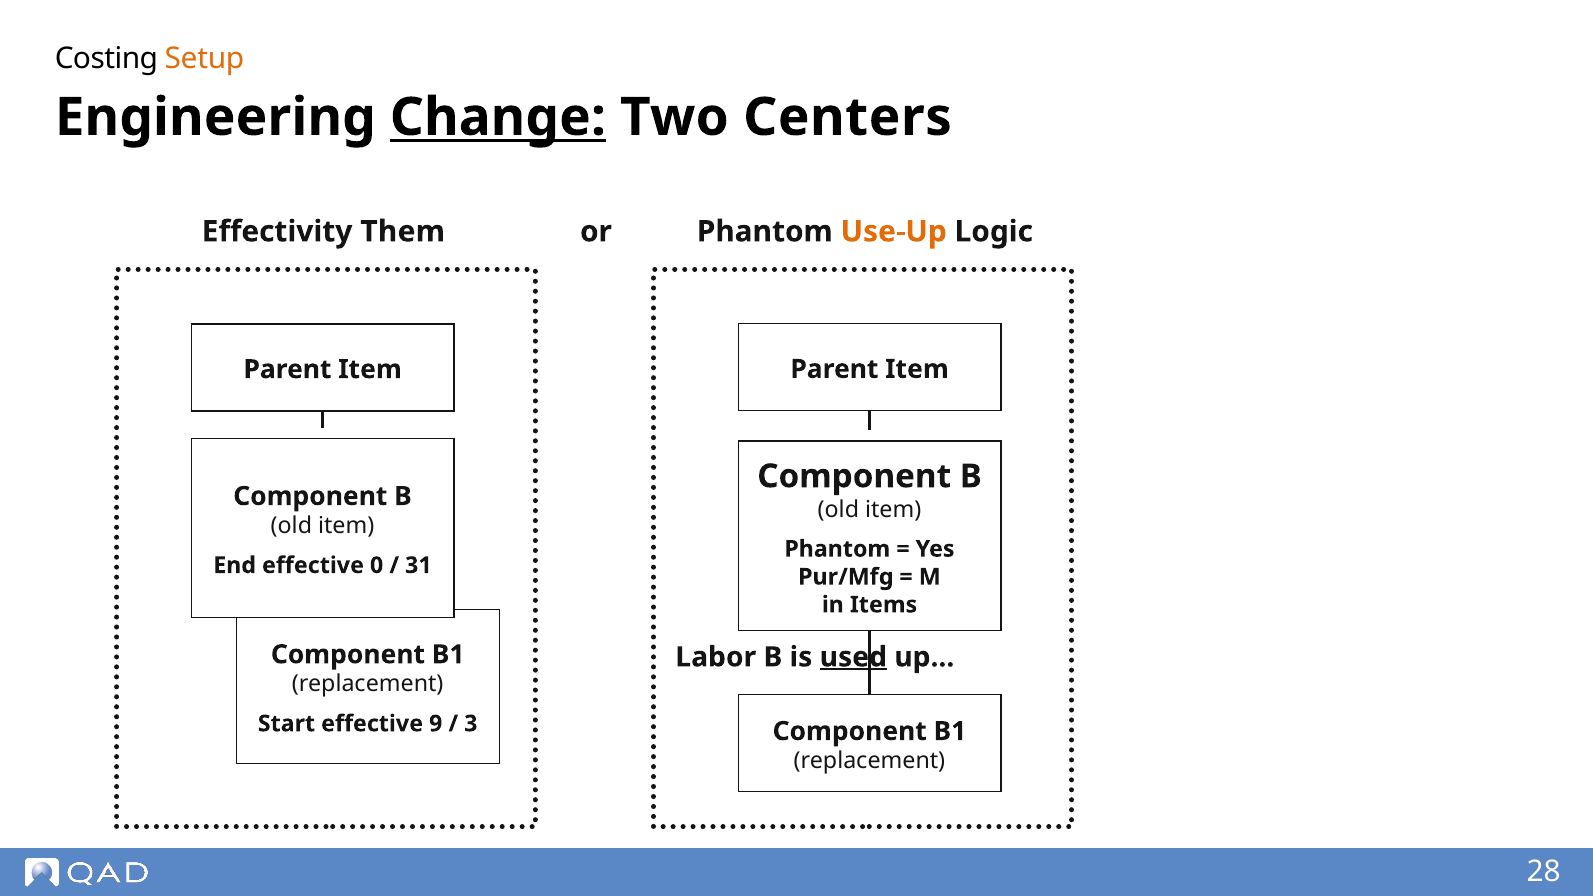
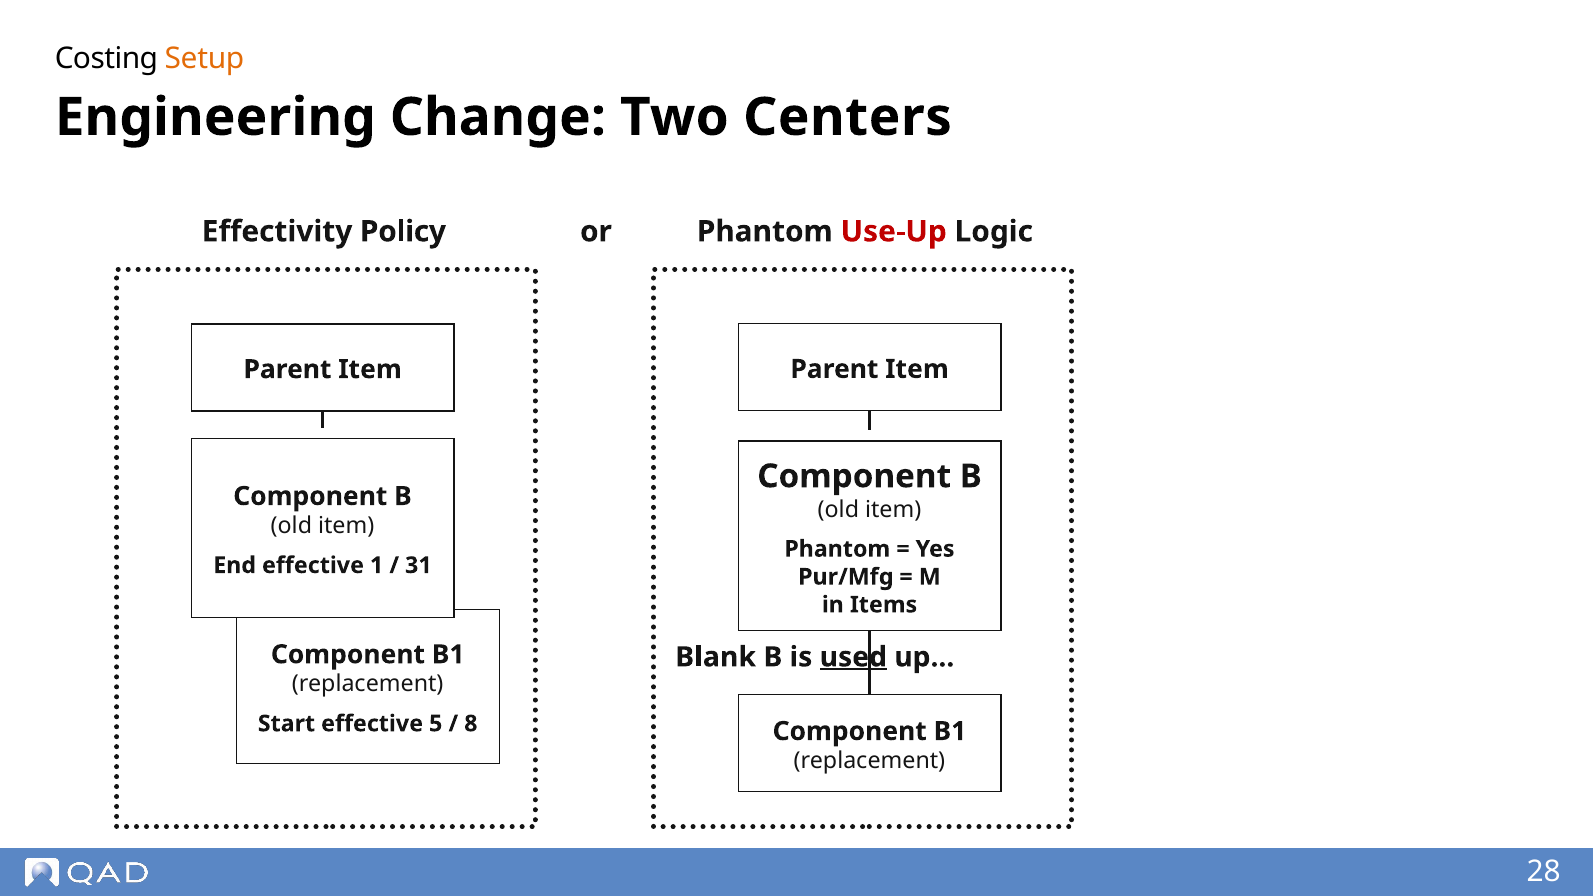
Change underline: present -> none
Them: Them -> Policy
Use-Up colour: orange -> red
0 at (377, 565): 0 -> 1
Labor: Labor -> Blank
9: 9 -> 5
3 at (471, 724): 3 -> 8
